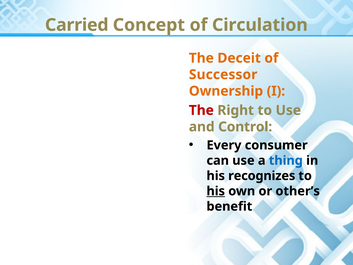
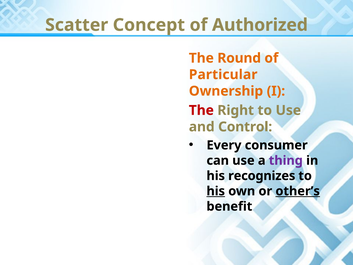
Carried: Carried -> Scatter
Circulation: Circulation -> Authorized
Deceit: Deceit -> Round
Successor: Successor -> Particular
thing colour: blue -> purple
other’s underline: none -> present
